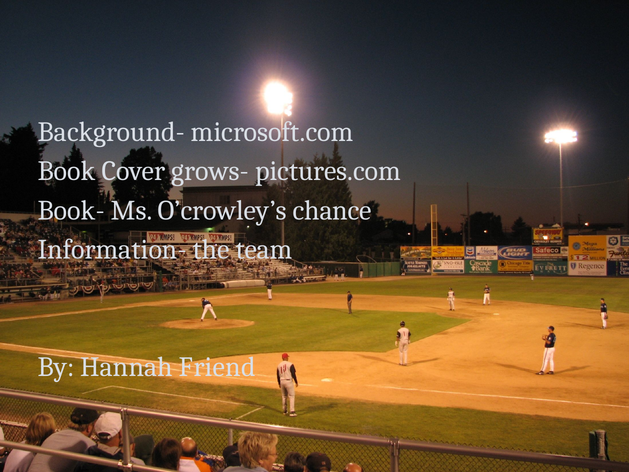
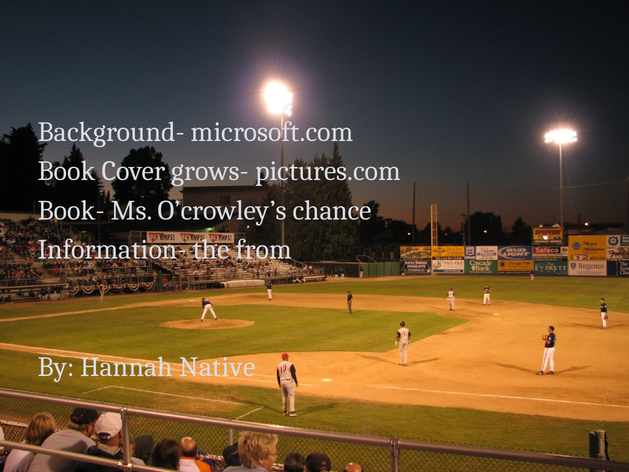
team: team -> from
Friend: Friend -> Native
